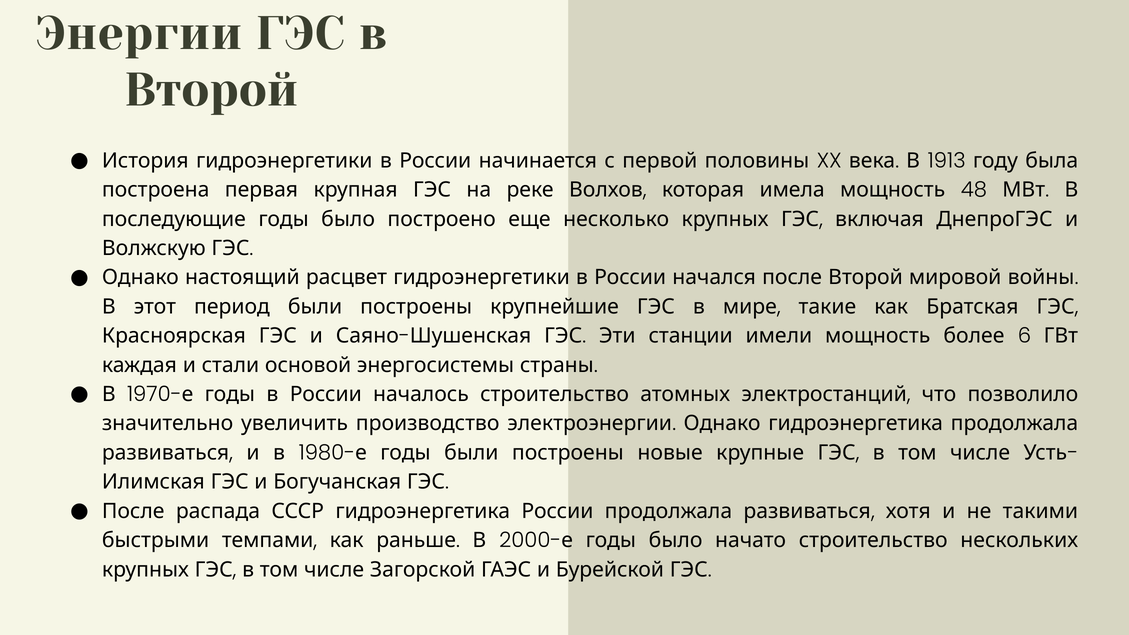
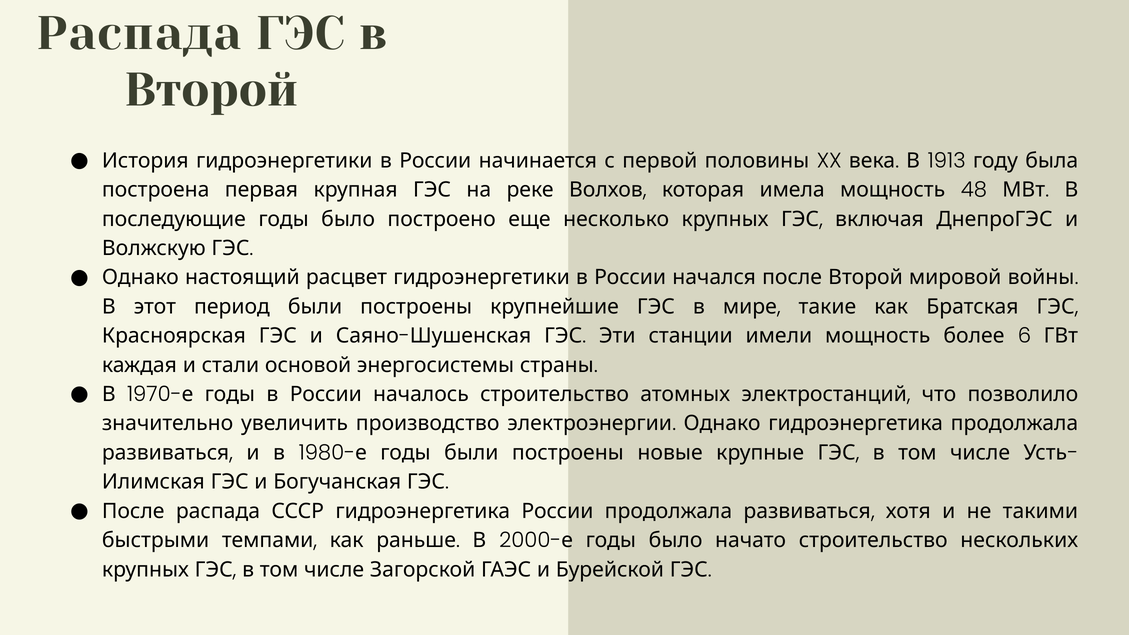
Энергии at (139, 34): Энергии -> Распада
